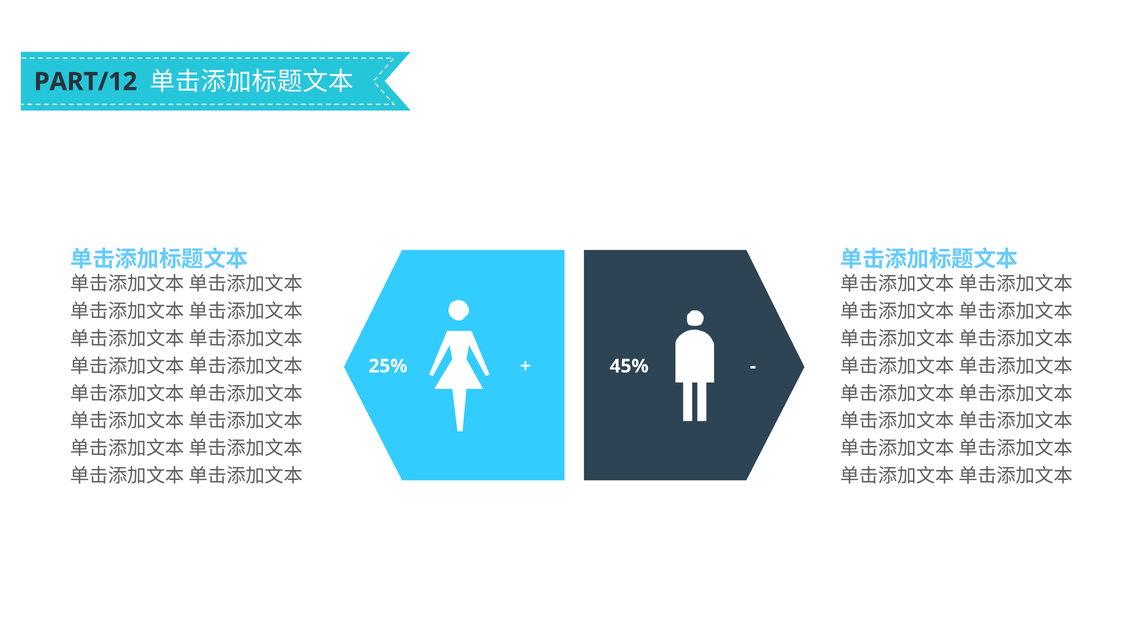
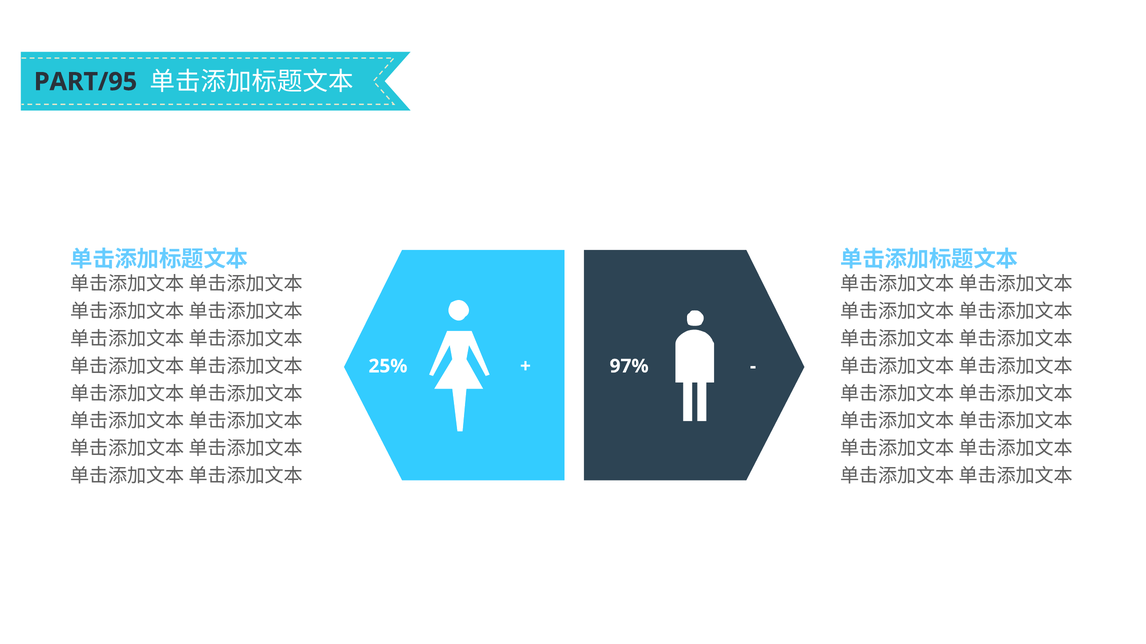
PART/12: PART/12 -> PART/95
45%: 45% -> 97%
